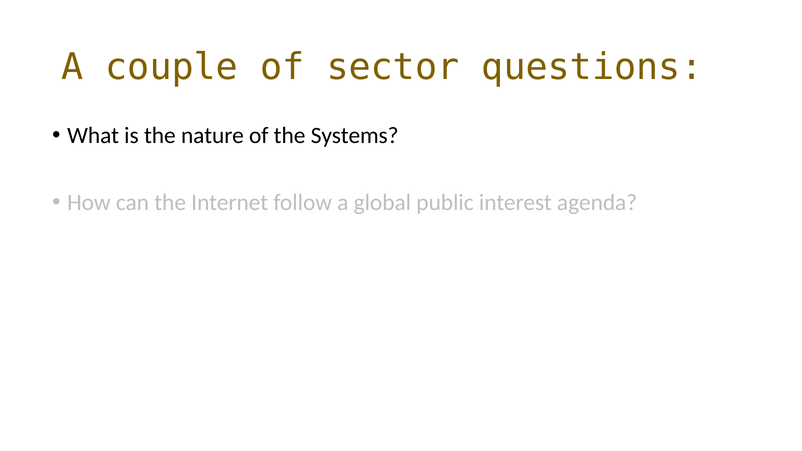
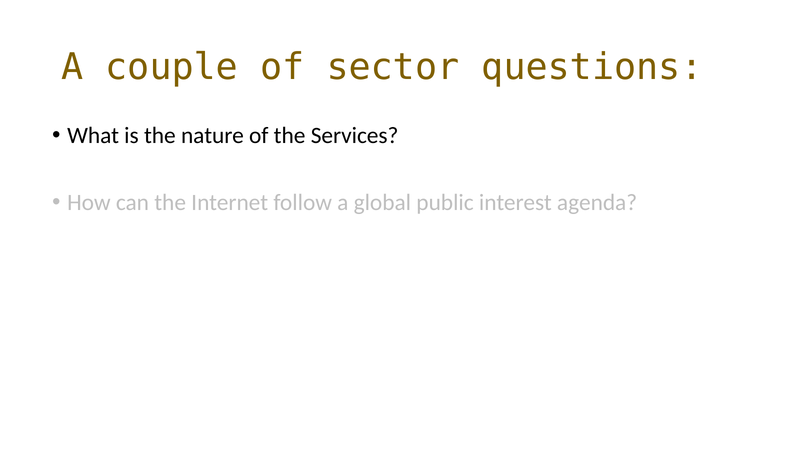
Systems: Systems -> Services
